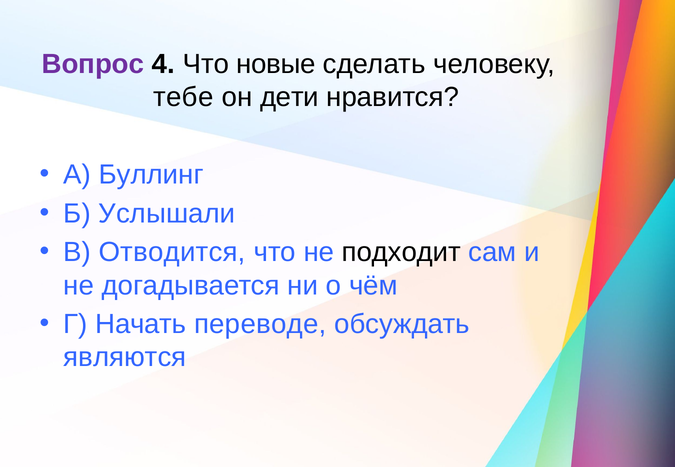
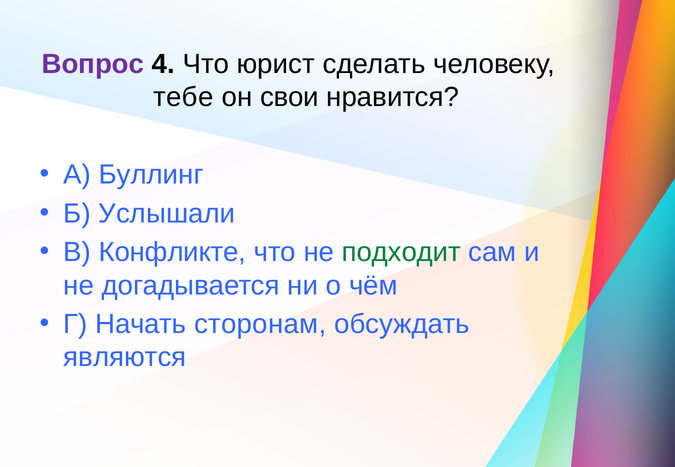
новые: новые -> юрист
дети: дети -> свои
Отводится: Отводится -> Конфликте
подходит colour: black -> green
переводе: переводе -> сторонам
